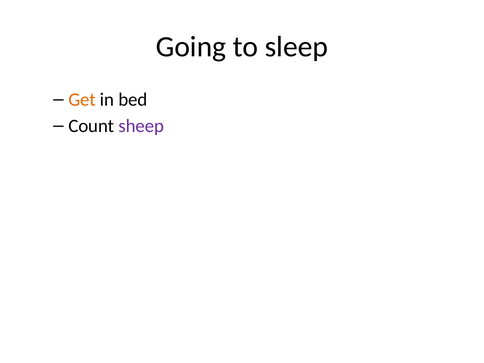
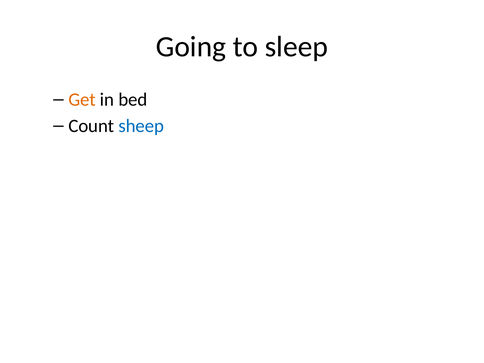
sheep colour: purple -> blue
